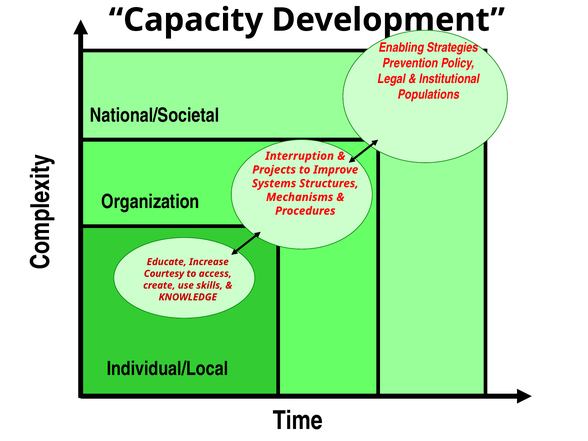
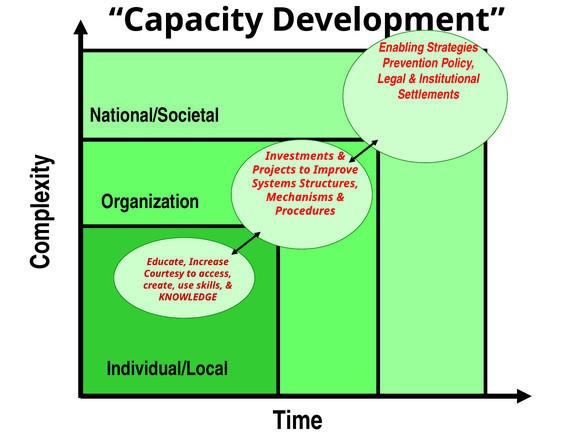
Populations: Populations -> Settlements
Interruption: Interruption -> Investments
